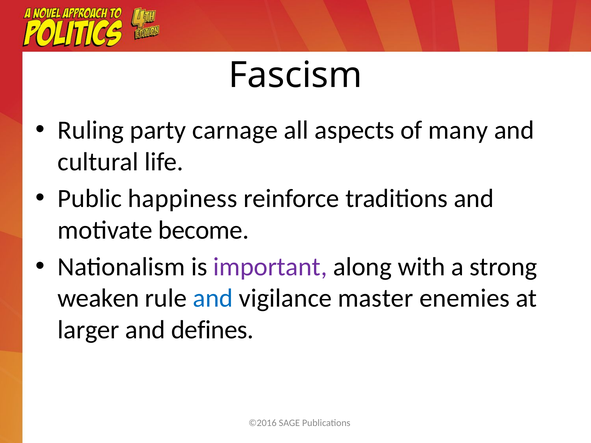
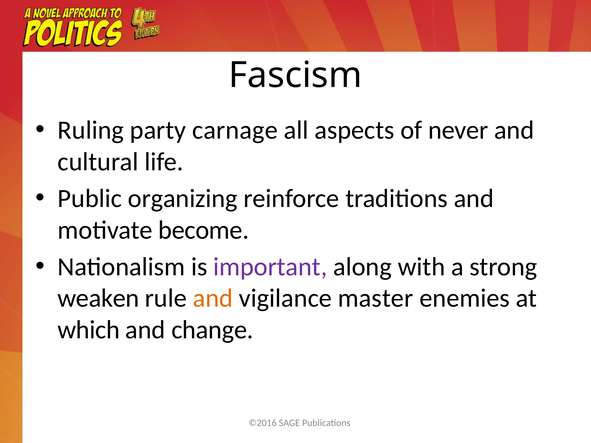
many: many -> never
happiness: happiness -> organizing
and at (213, 298) colour: blue -> orange
larger: larger -> which
defines: defines -> change
